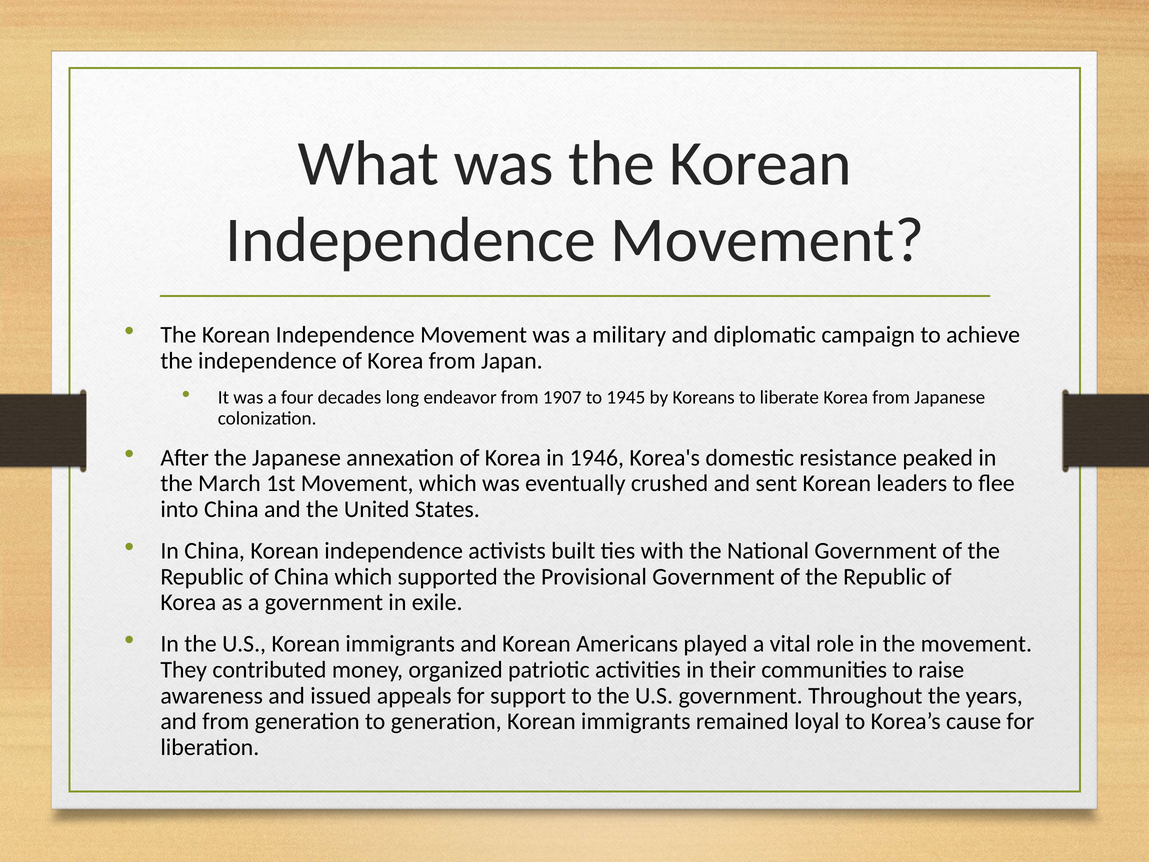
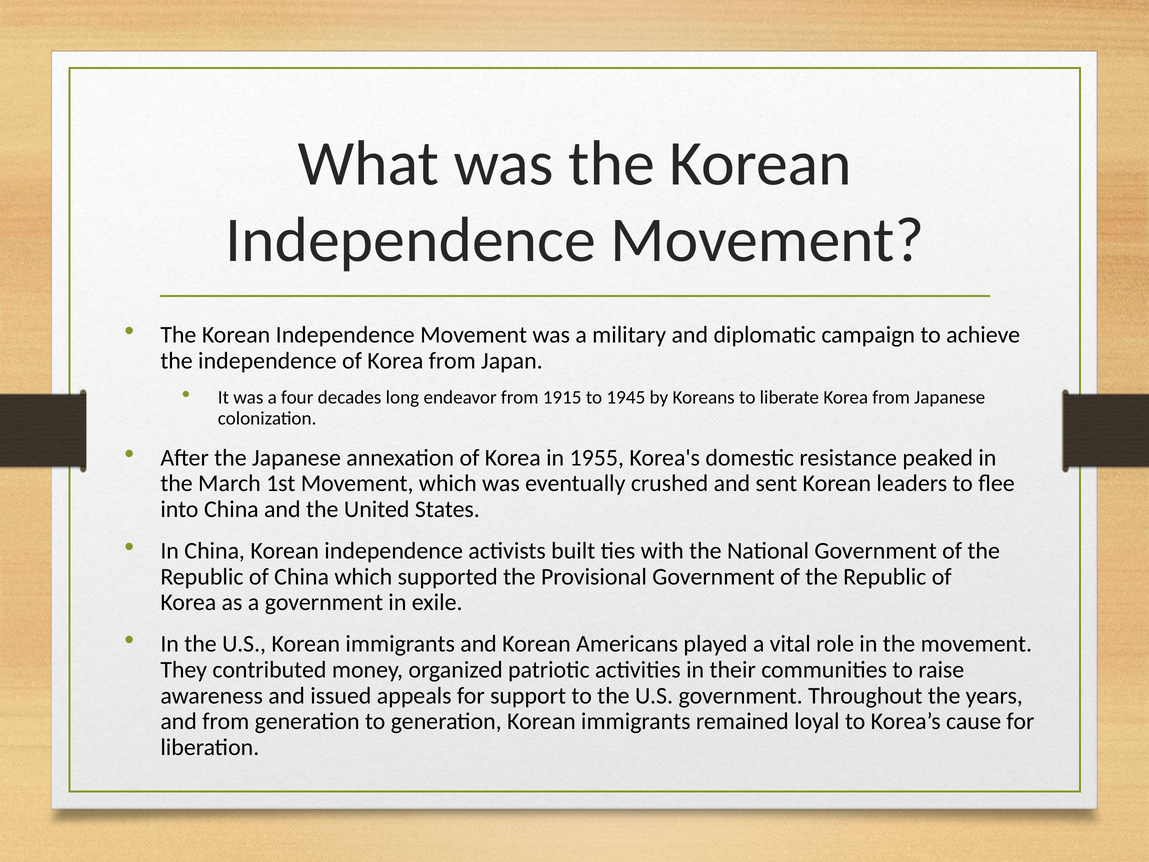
1907: 1907 -> 1915
1946: 1946 -> 1955
